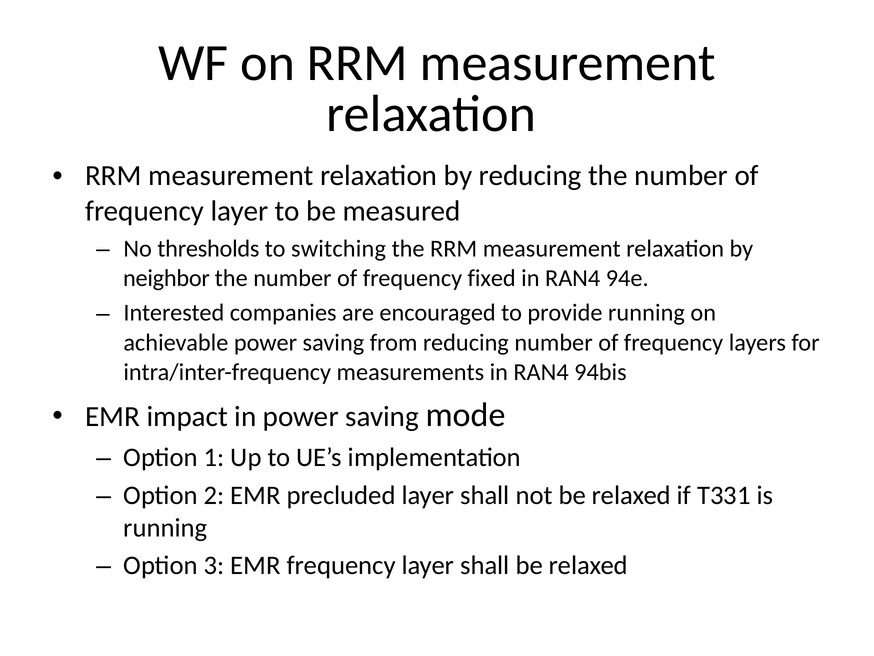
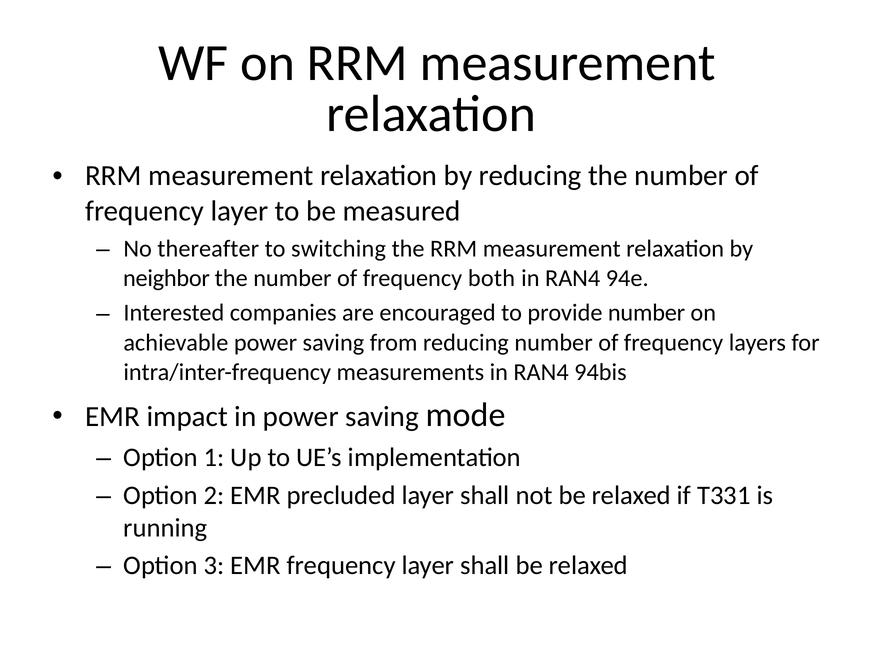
thresholds: thresholds -> thereafter
fixed: fixed -> both
provide running: running -> number
